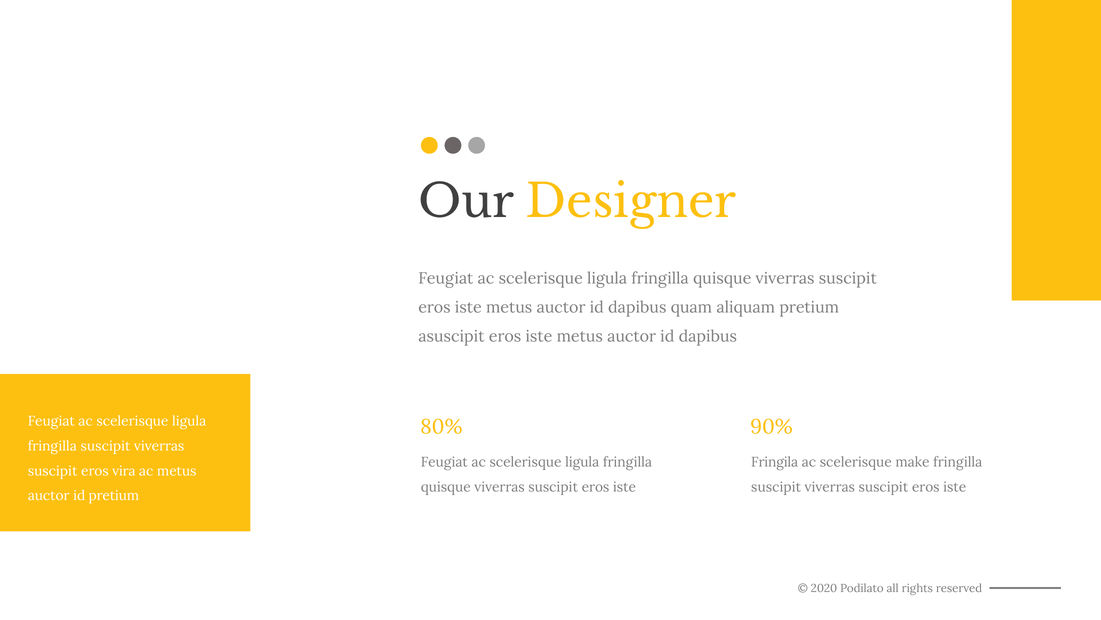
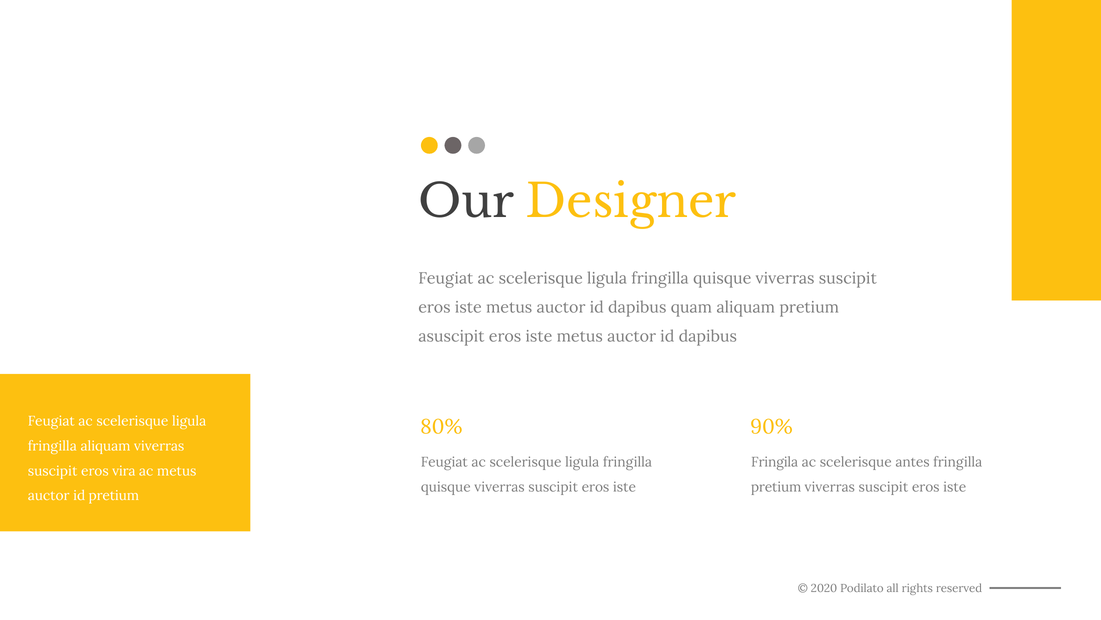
suscipit at (105, 446): suscipit -> aliquam
make: make -> antes
suscipit at (776, 487): suscipit -> pretium
